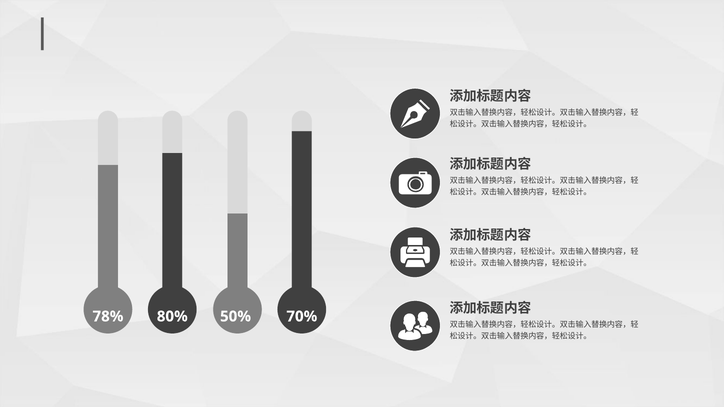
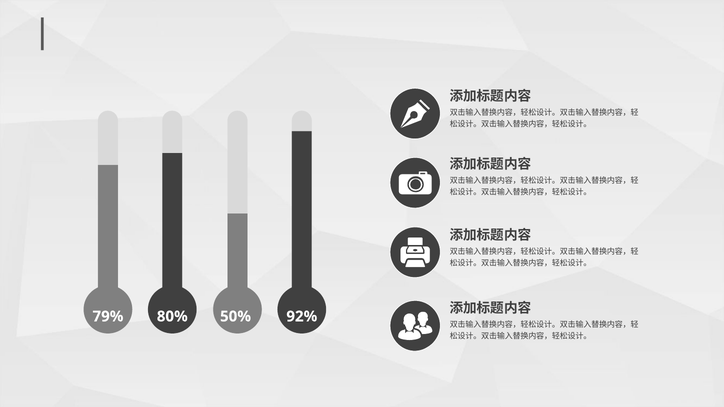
78%: 78% -> 79%
70%: 70% -> 92%
